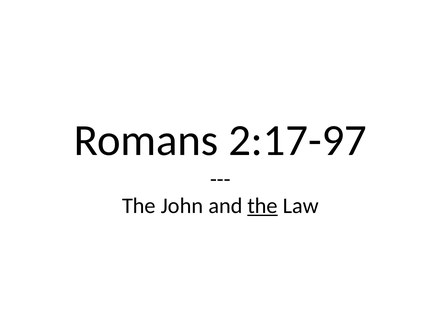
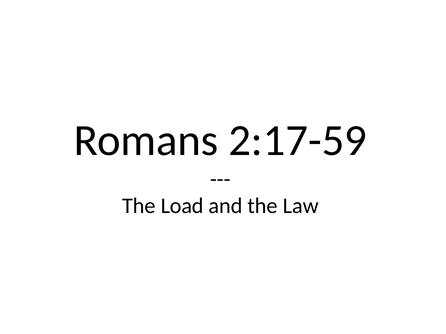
2:17-97: 2:17-97 -> 2:17-59
John: John -> Load
the at (263, 206) underline: present -> none
